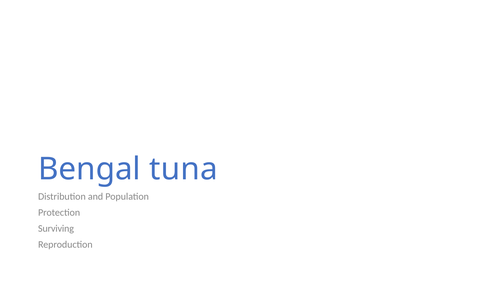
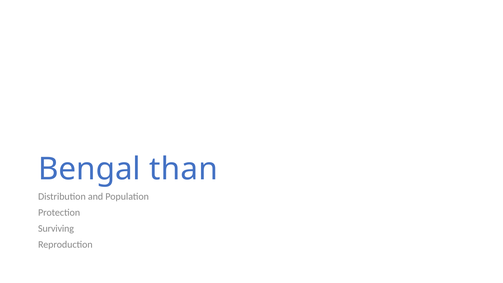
tuna: tuna -> than
